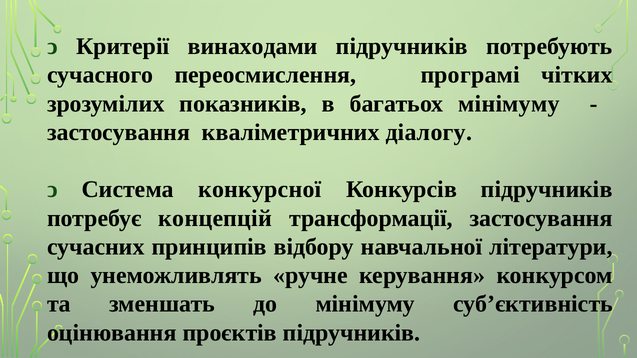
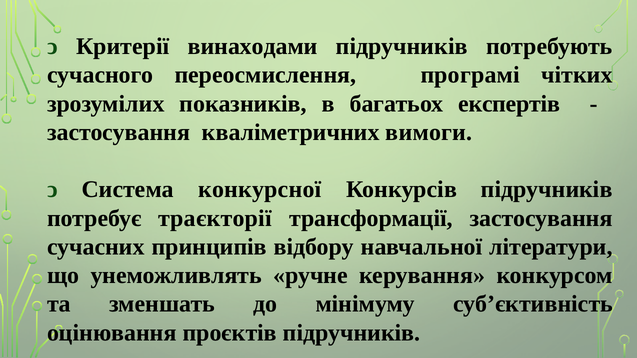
багатьох мінімуму: мінімуму -> експертів
діалогу: діалогу -> вимоги
концепцій: концепцій -> траєкторії
